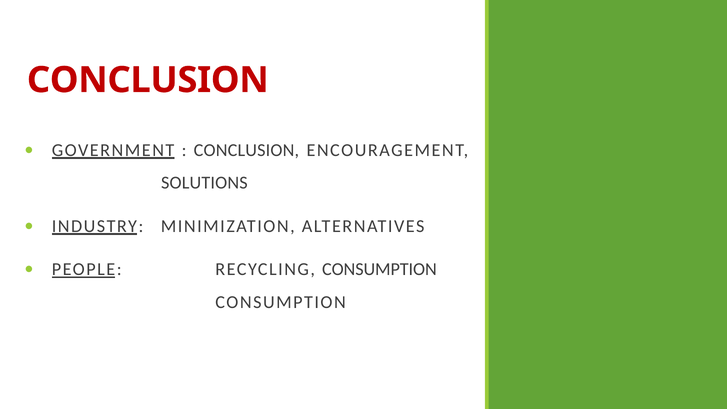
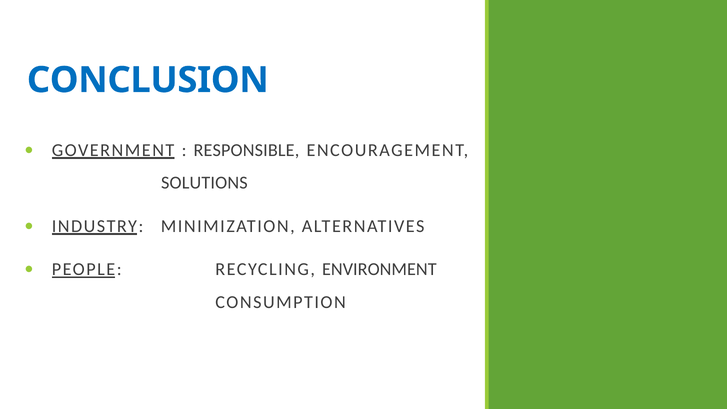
CONCLUSION at (148, 80) colour: red -> blue
CONCLUSION at (246, 150): CONCLUSION -> RESPONSIBLE
RECYCLING CONSUMPTION: CONSUMPTION -> ENVIRONMENT
